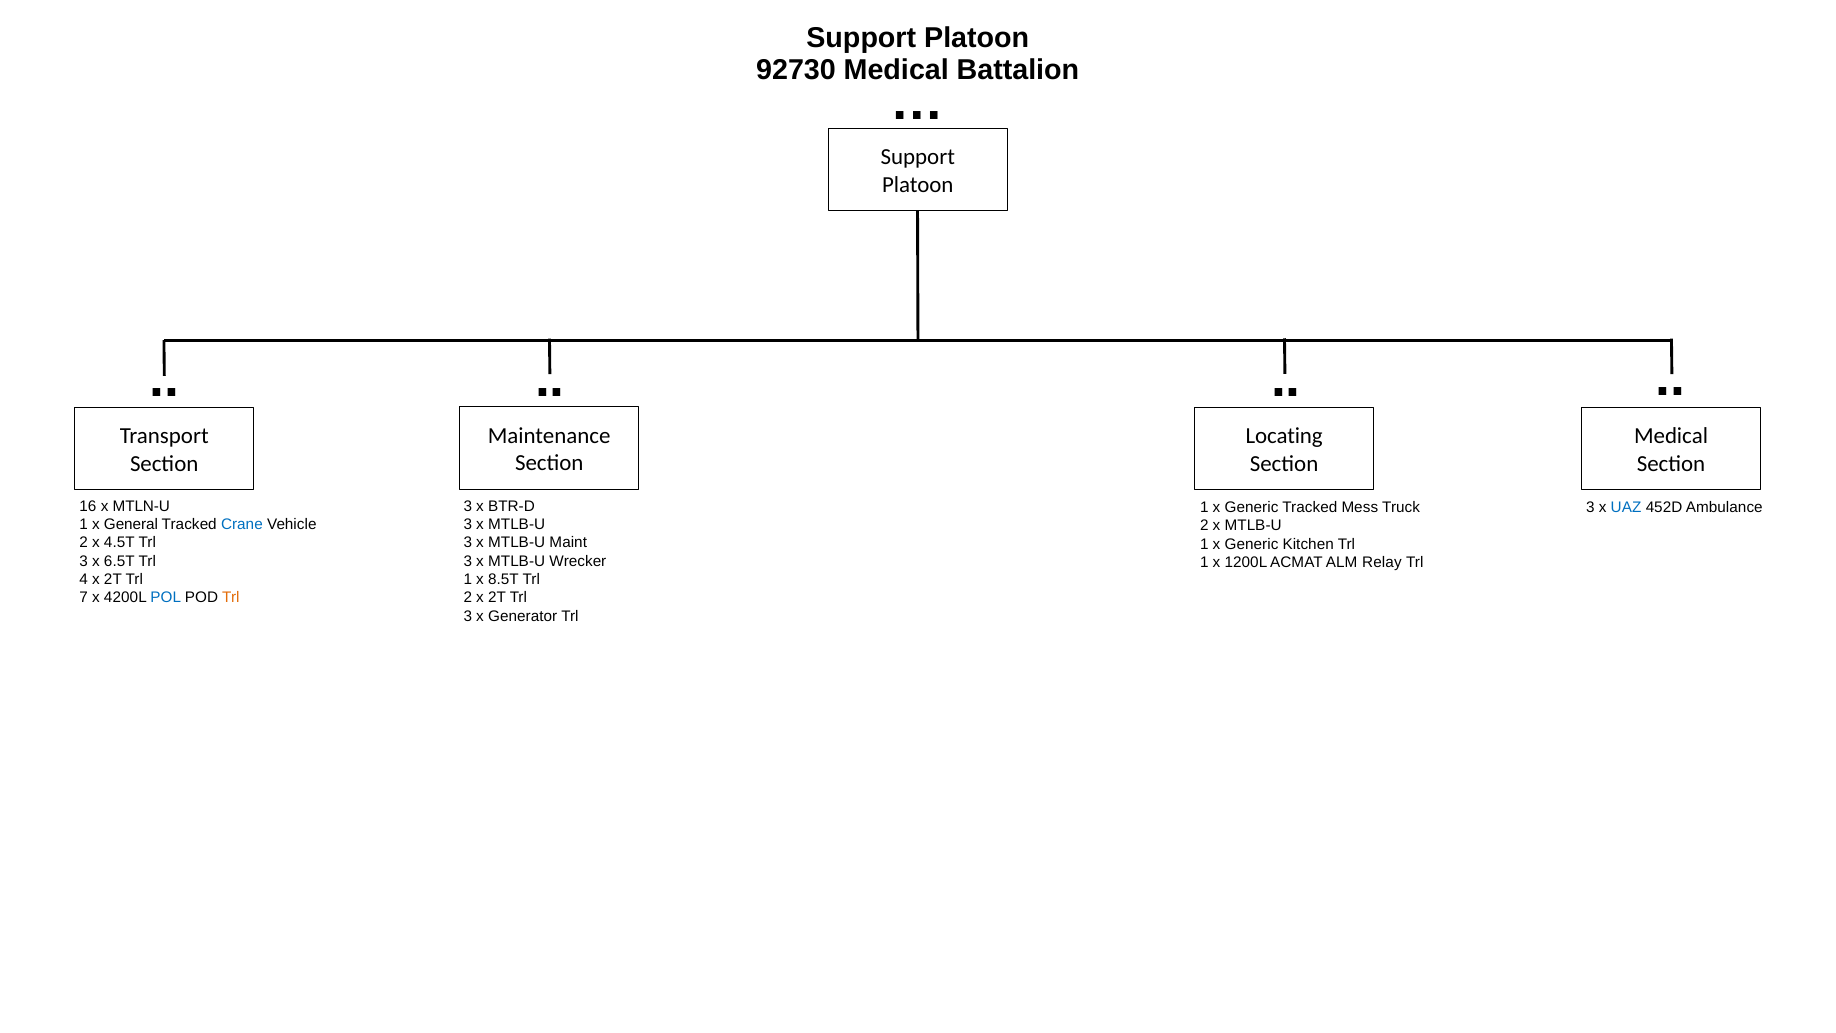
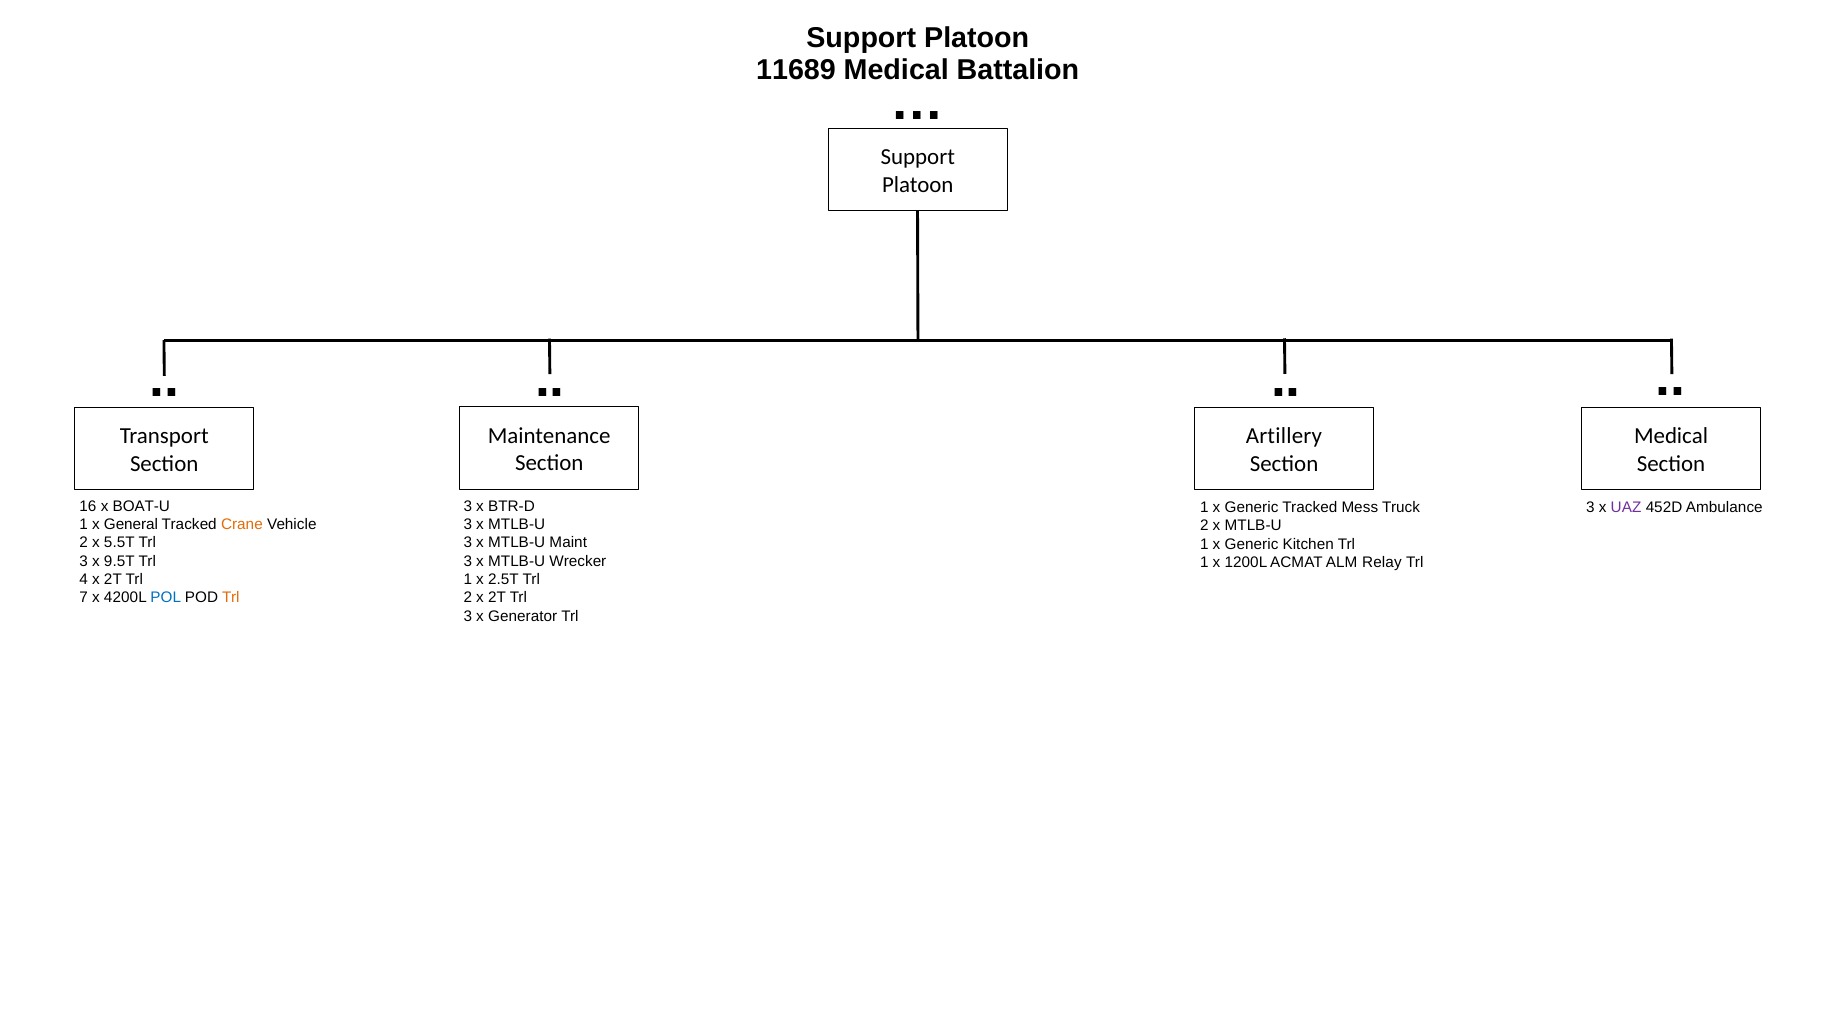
92730: 92730 -> 11689
Locating: Locating -> Artillery
MTLN-U: MTLN-U -> BOAT-U
UAZ colour: blue -> purple
Crane colour: blue -> orange
4.5T: 4.5T -> 5.5T
6.5T: 6.5T -> 9.5T
8.5T: 8.5T -> 2.5T
